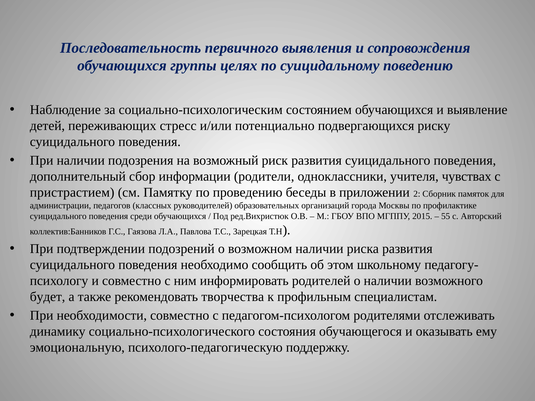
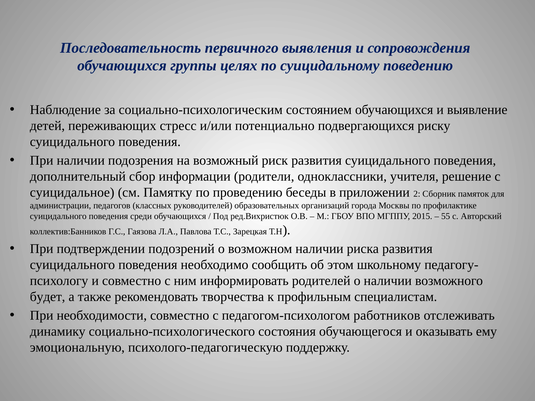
чувствах: чувствах -> решение
пристрастием: пристрастием -> суицидальное
родителями: родителями -> работников
